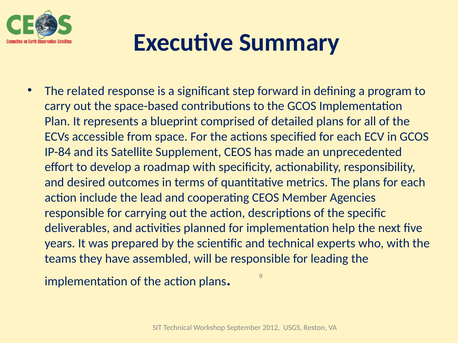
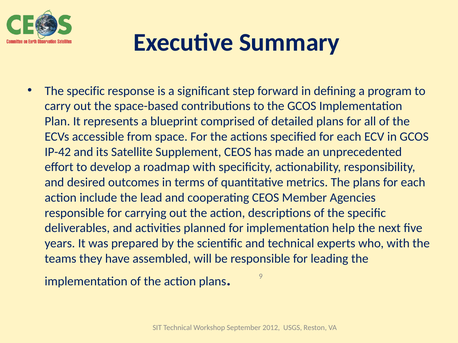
related at (86, 91): related -> specific
IP-84: IP-84 -> IP-42
